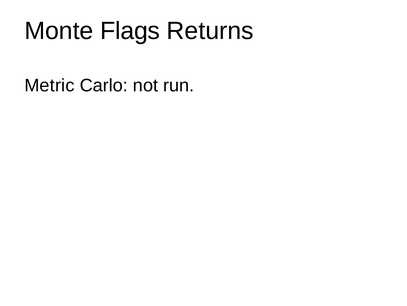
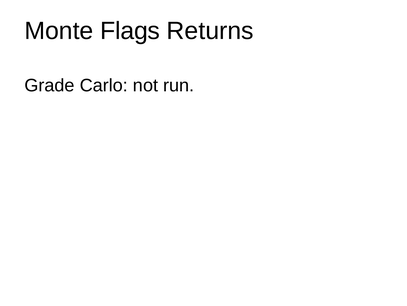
Metric: Metric -> Grade
